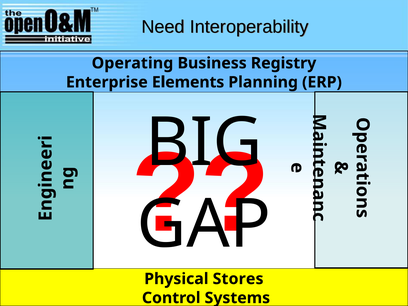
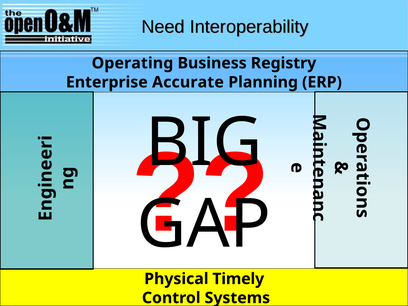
Elements: Elements -> Accurate
Stores: Stores -> Timely
